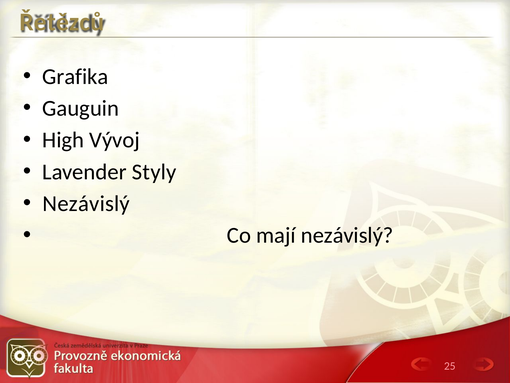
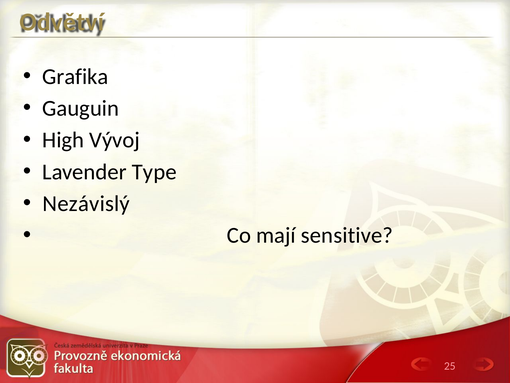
Řetězců: Řetězců -> Odvětví
Styly: Styly -> Type
mají nezávislý: nezávislý -> sensitive
